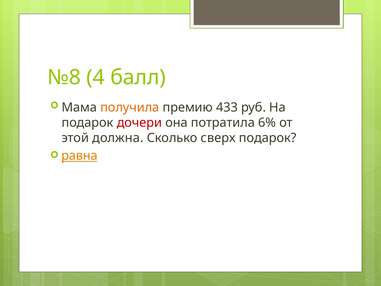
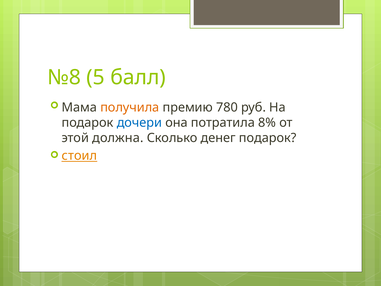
4: 4 -> 5
433: 433 -> 780
дочери colour: red -> blue
6%: 6% -> 8%
сверх: сверх -> денег
равна: равна -> стоил
